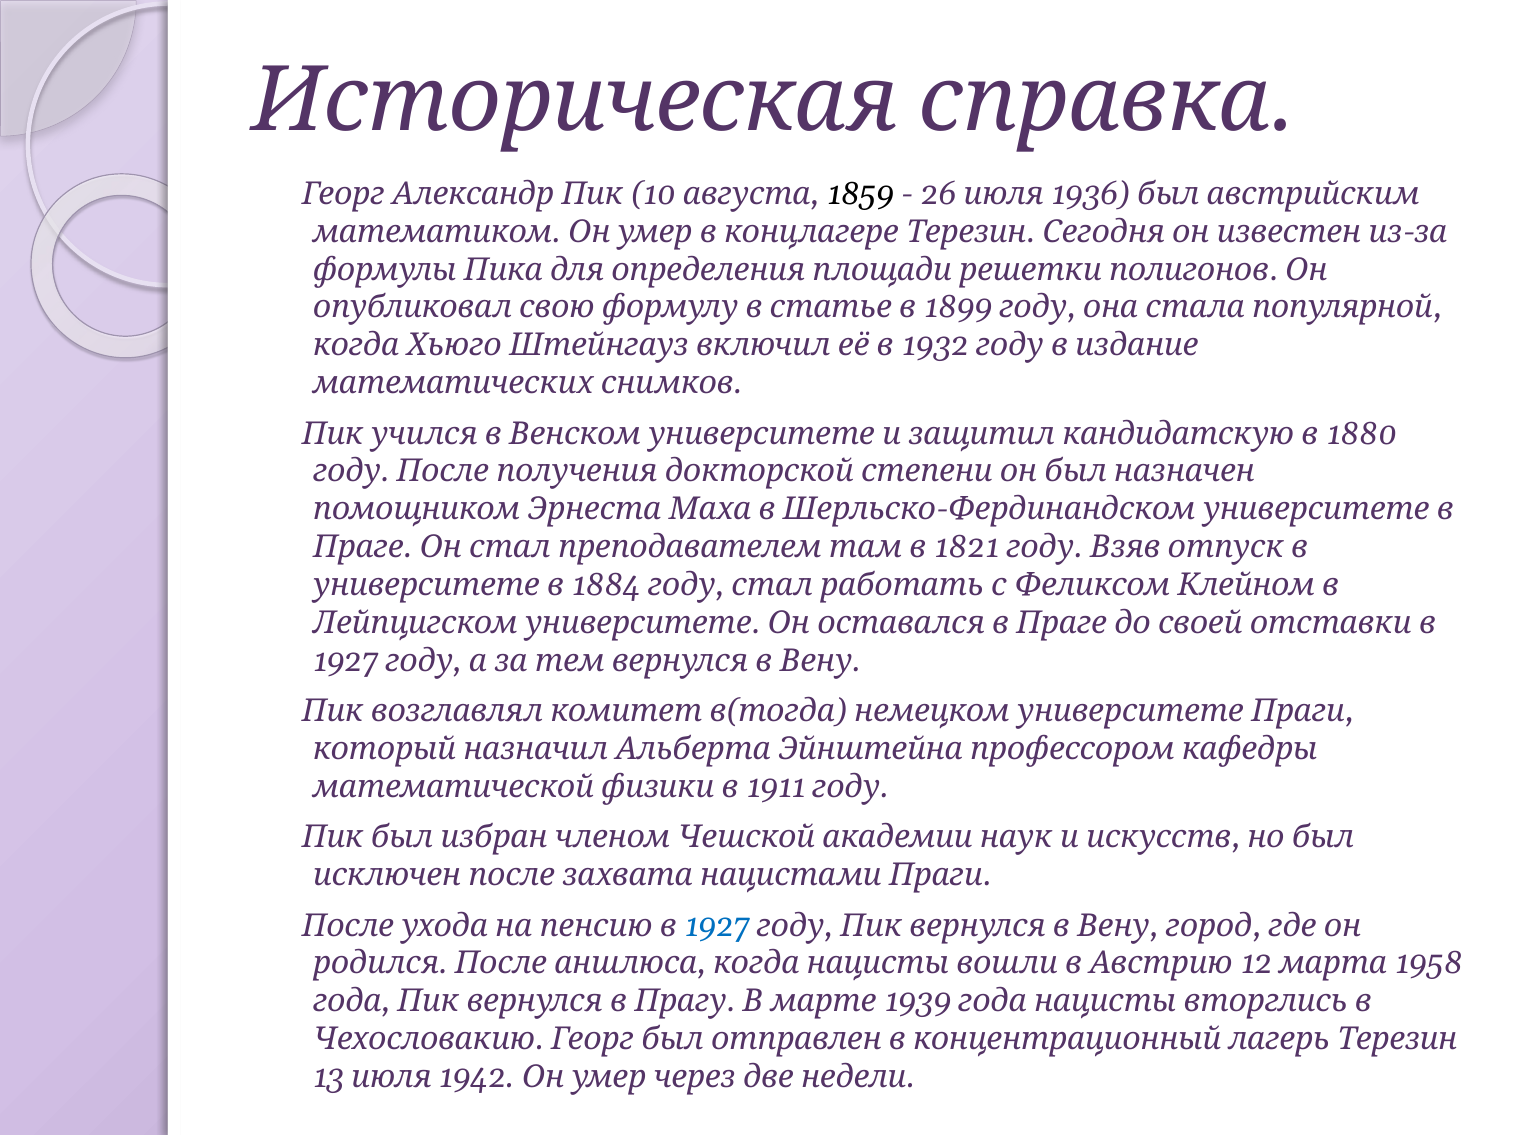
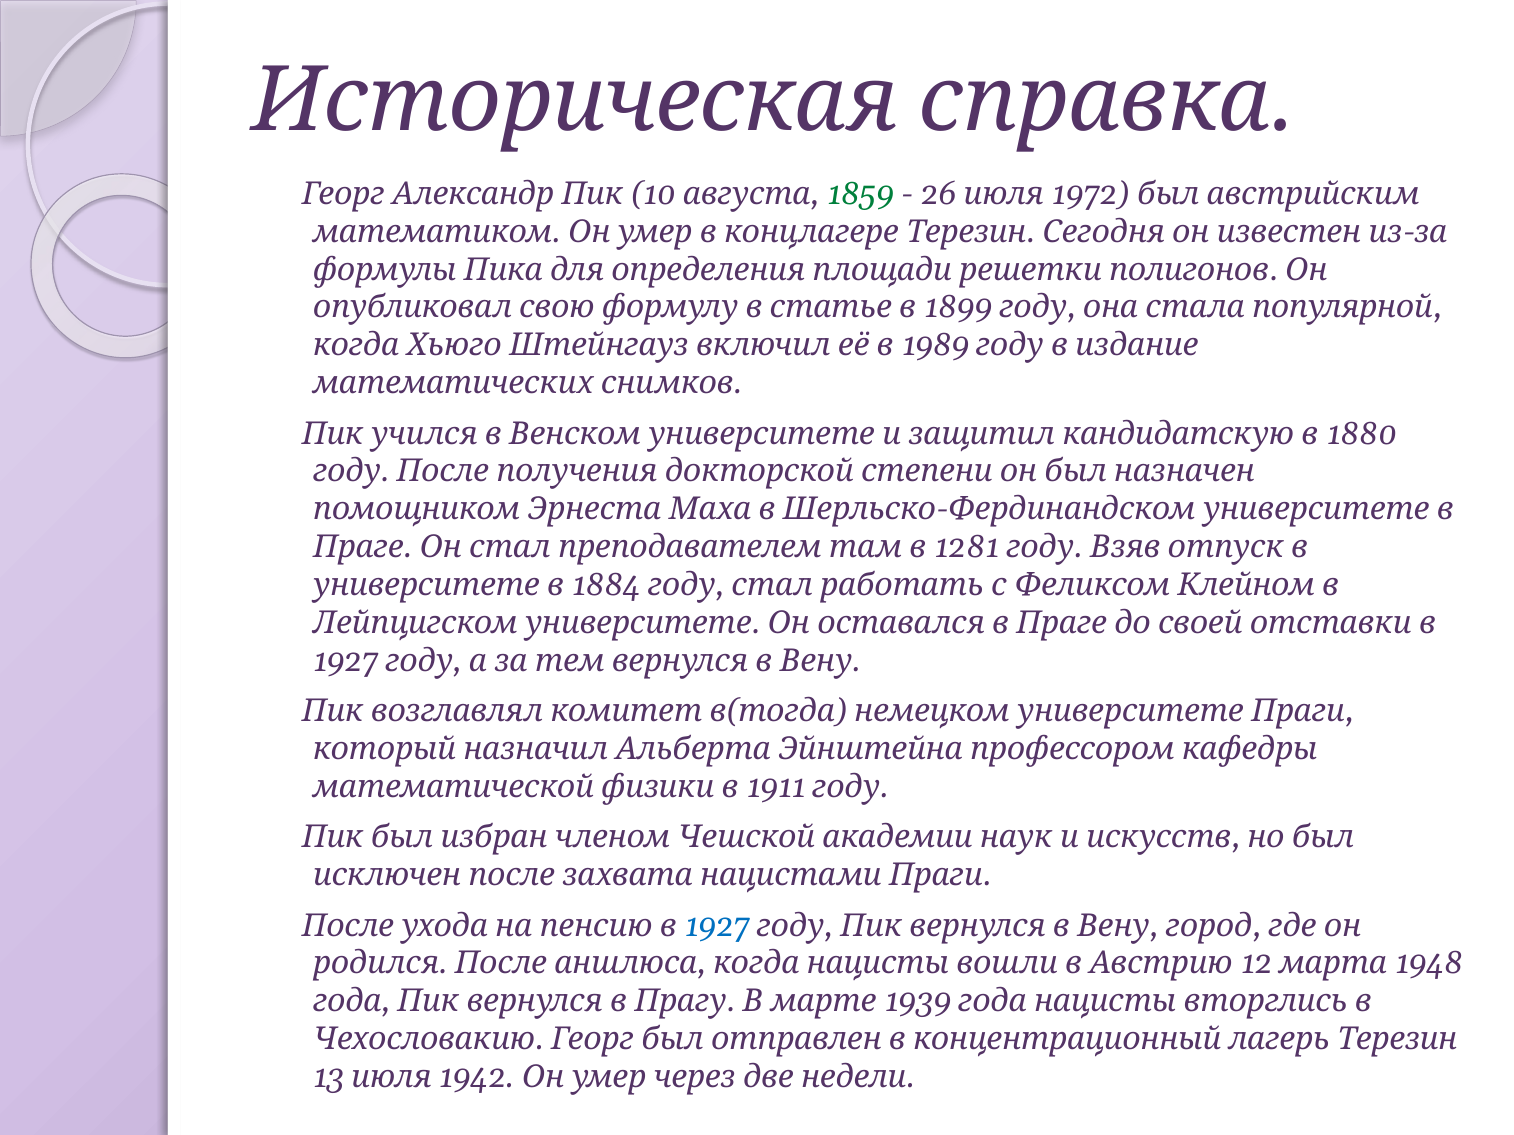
1859 colour: black -> green
1936: 1936 -> 1972
1932: 1932 -> 1989
1821: 1821 -> 1281
1958: 1958 -> 1948
